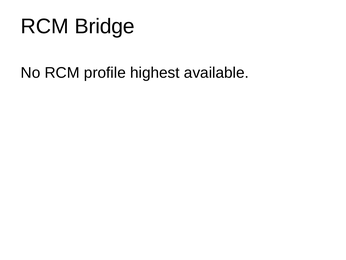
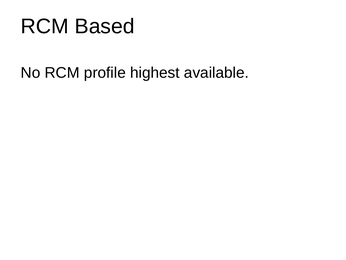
Bridge: Bridge -> Based
